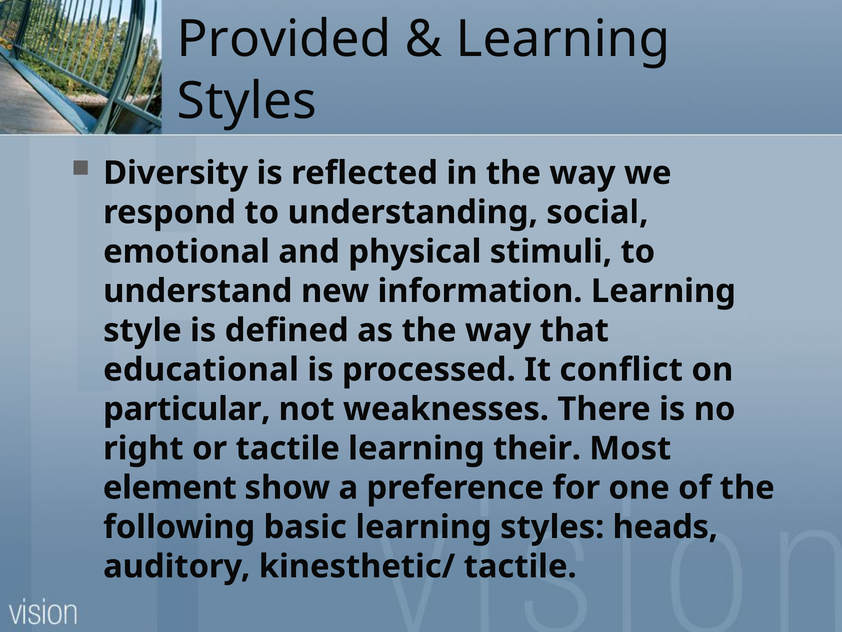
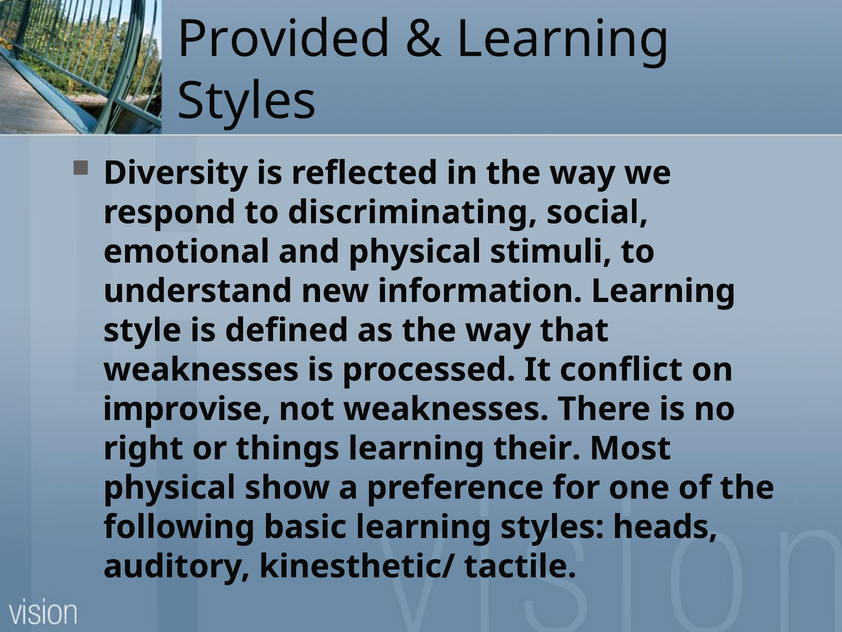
understanding: understanding -> discriminating
educational at (201, 369): educational -> weaknesses
particular: particular -> improvise
or tactile: tactile -> things
element at (170, 487): element -> physical
